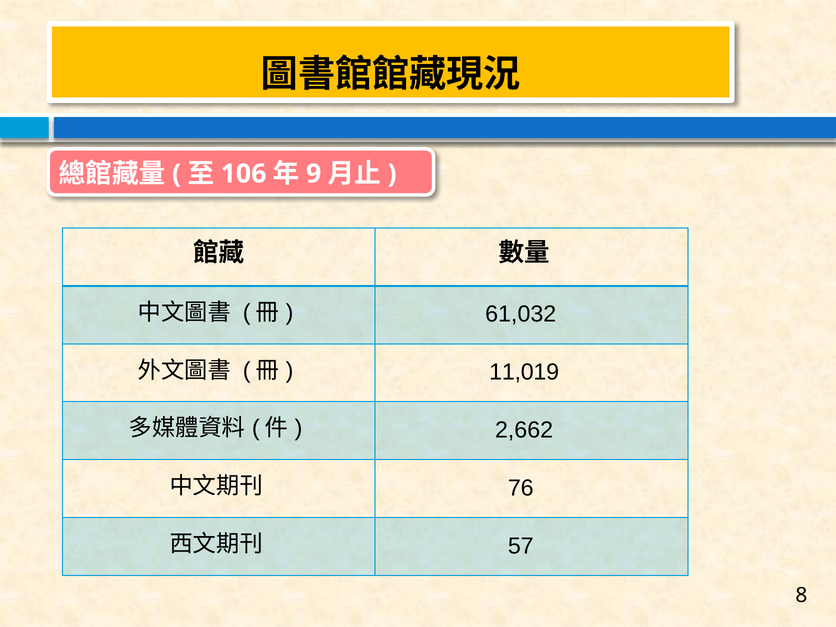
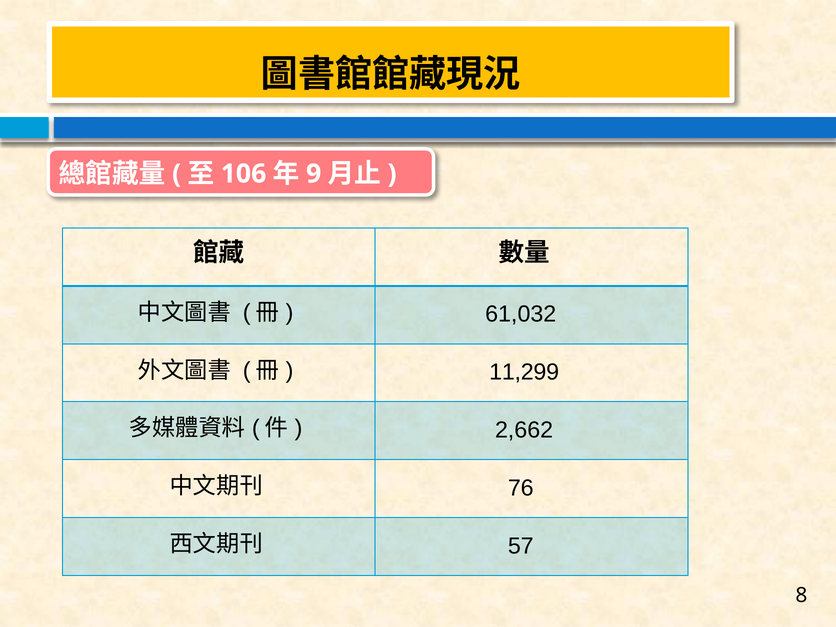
11,019: 11,019 -> 11,299
